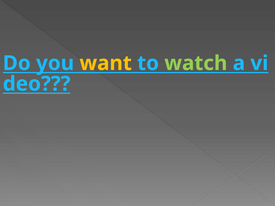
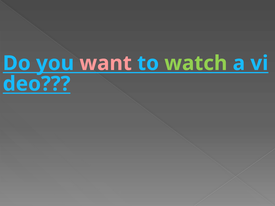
want colour: yellow -> pink
